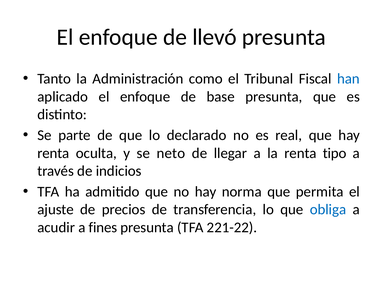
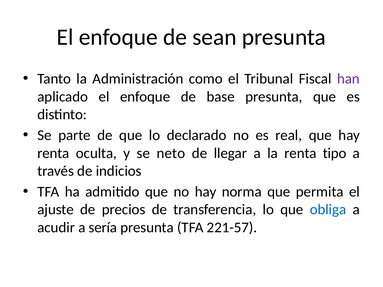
llevó: llevó -> sean
han colour: blue -> purple
fines: fines -> sería
221-22: 221-22 -> 221-57
